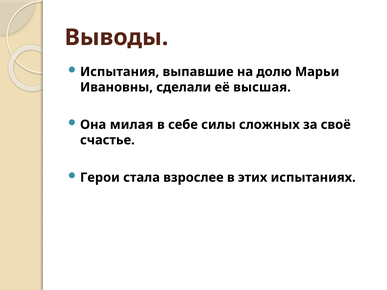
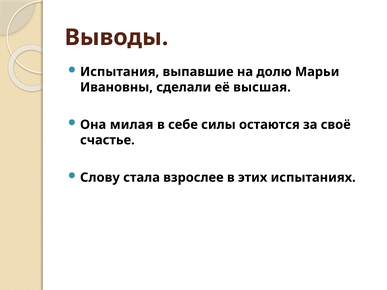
сложных: сложных -> остаются
Герои: Герои -> Слову
